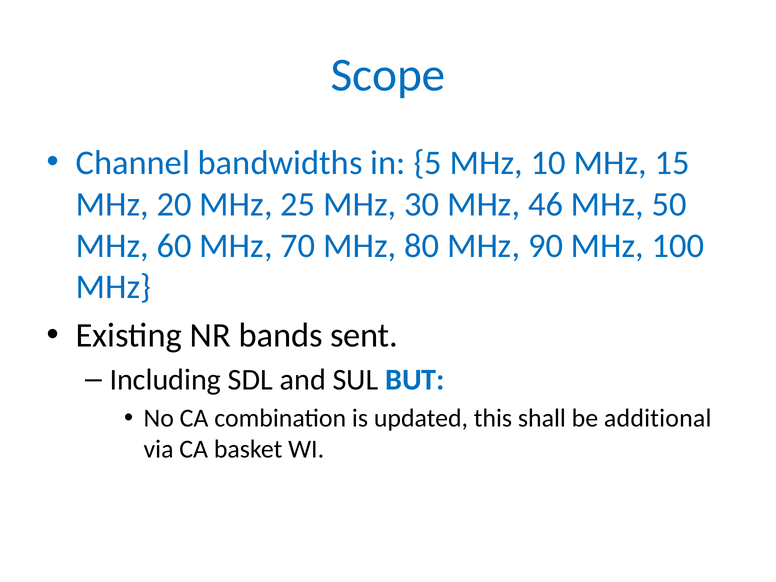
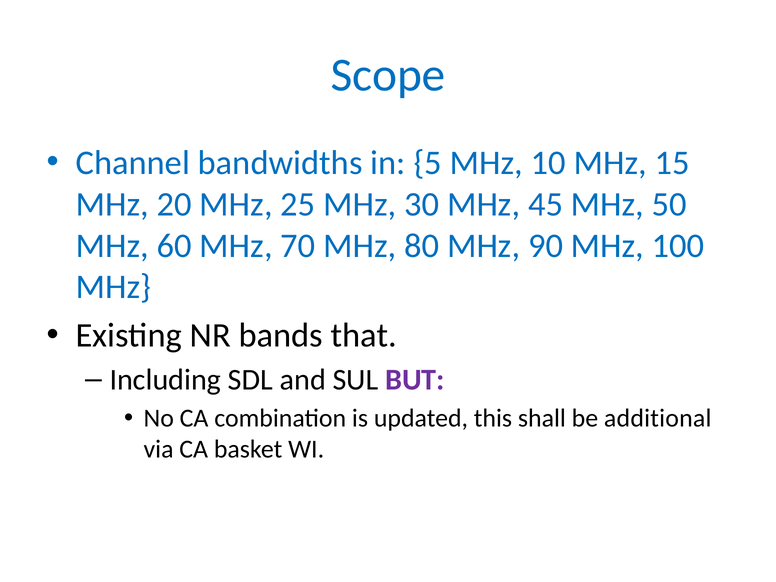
46: 46 -> 45
sent: sent -> that
BUT colour: blue -> purple
